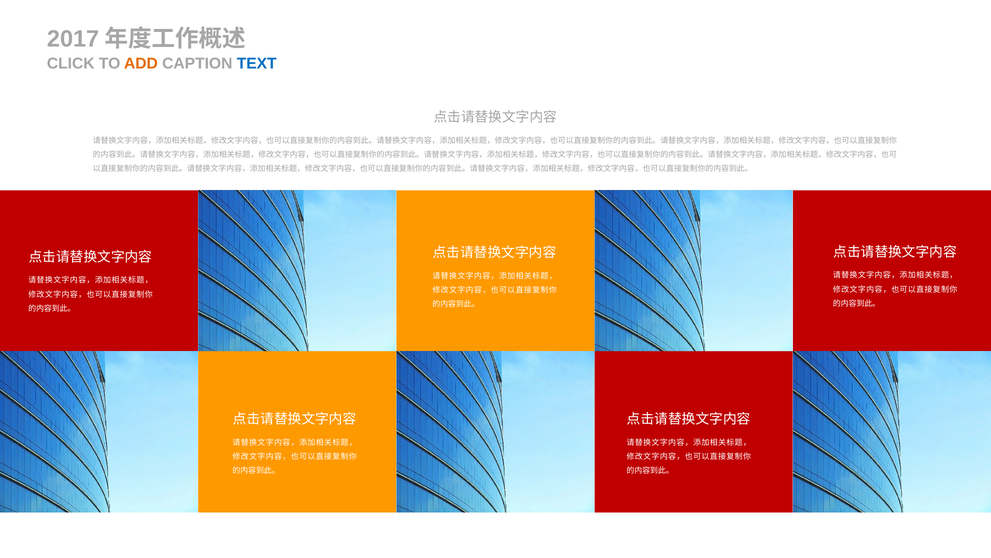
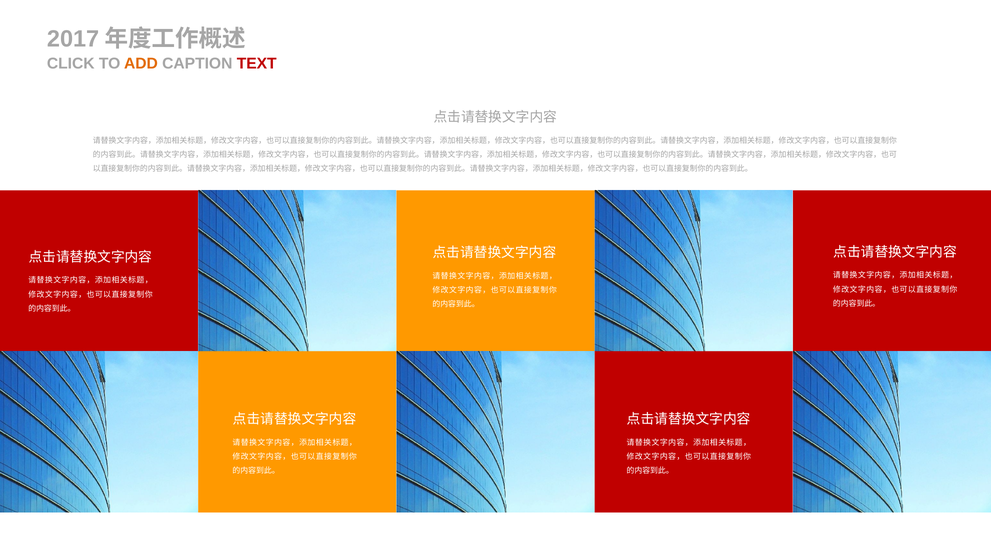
TEXT colour: blue -> red
